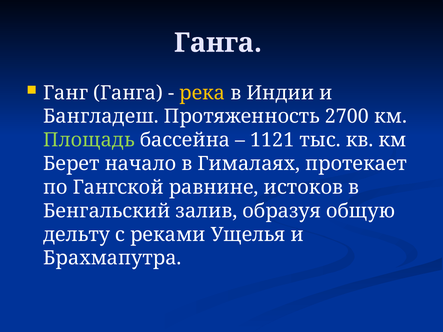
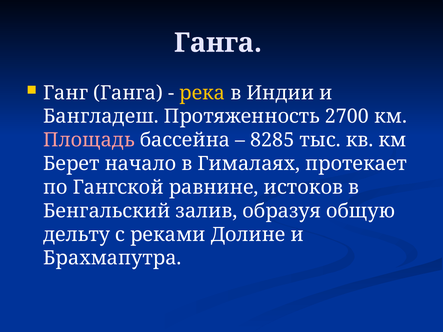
Площадь colour: light green -> pink
1121: 1121 -> 8285
Ущелья: Ущелья -> Долине
